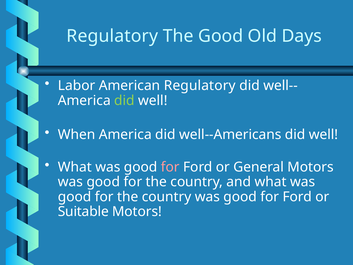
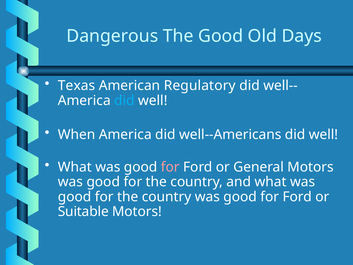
Regulatory at (112, 36): Regulatory -> Dangerous
Labor: Labor -> Texas
did at (124, 100) colour: light green -> light blue
